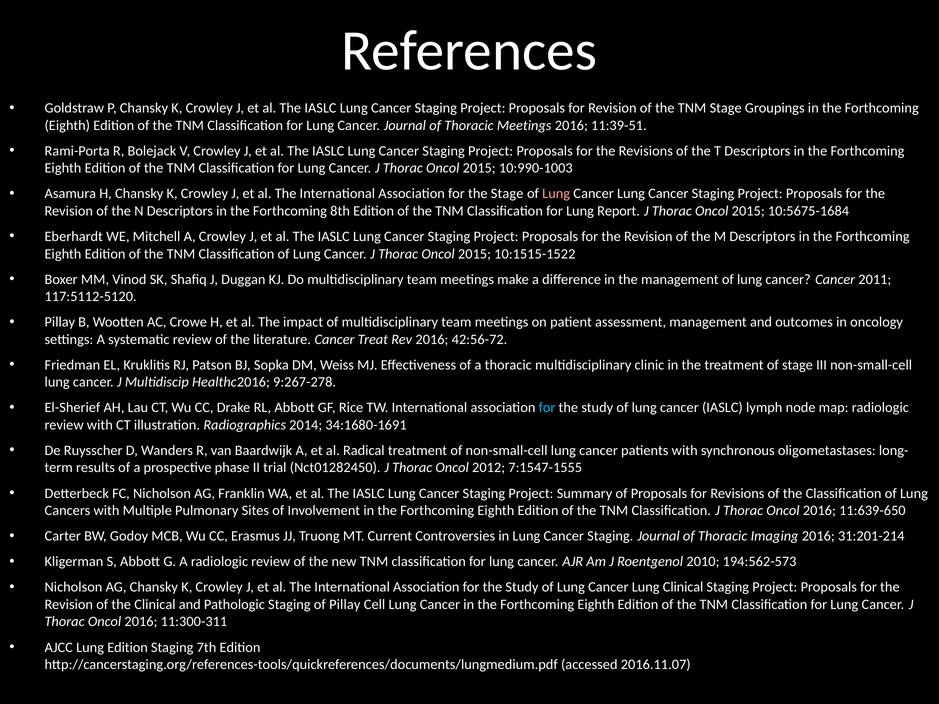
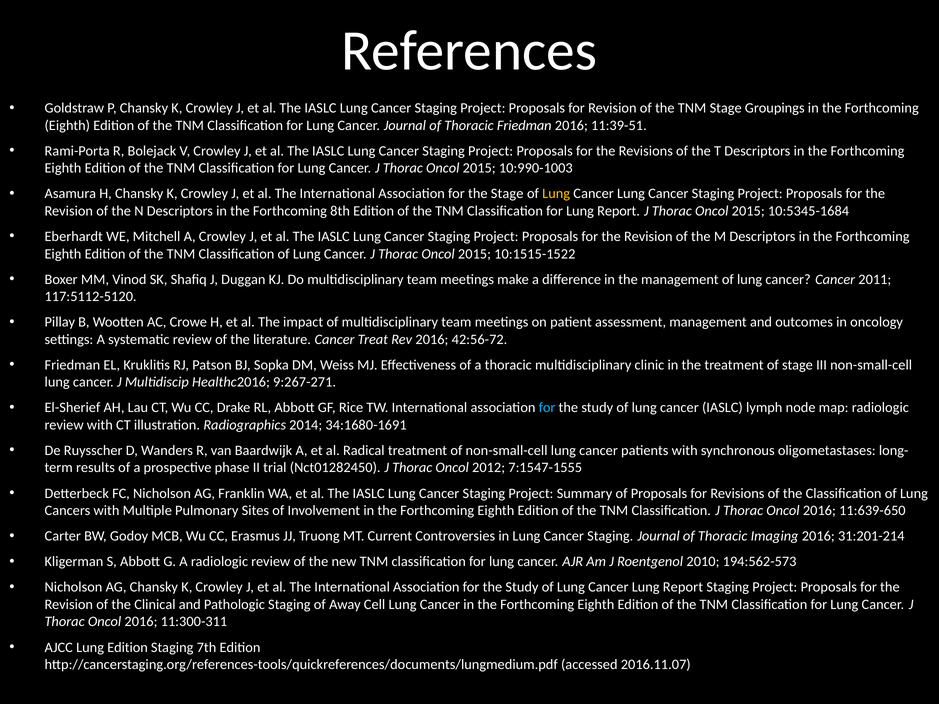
Thoracic Meetings: Meetings -> Friedman
Lung at (556, 194) colour: pink -> yellow
10:5675-1684: 10:5675-1684 -> 10:5345-1684
9:267-278: 9:267-278 -> 9:267-271
Cancer Lung Clinical: Clinical -> Report
of Pillay: Pillay -> Away
